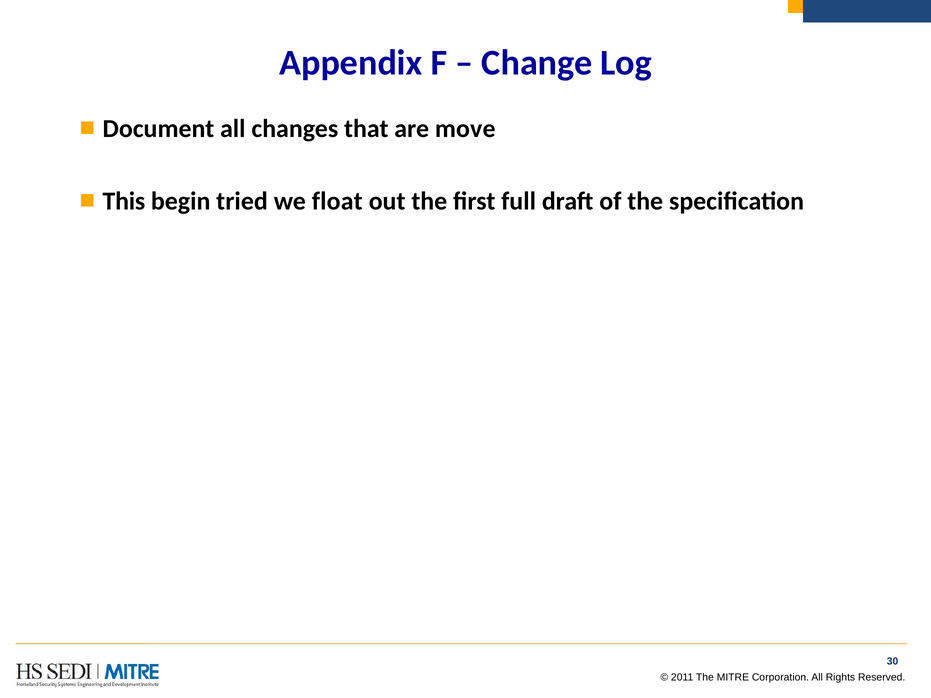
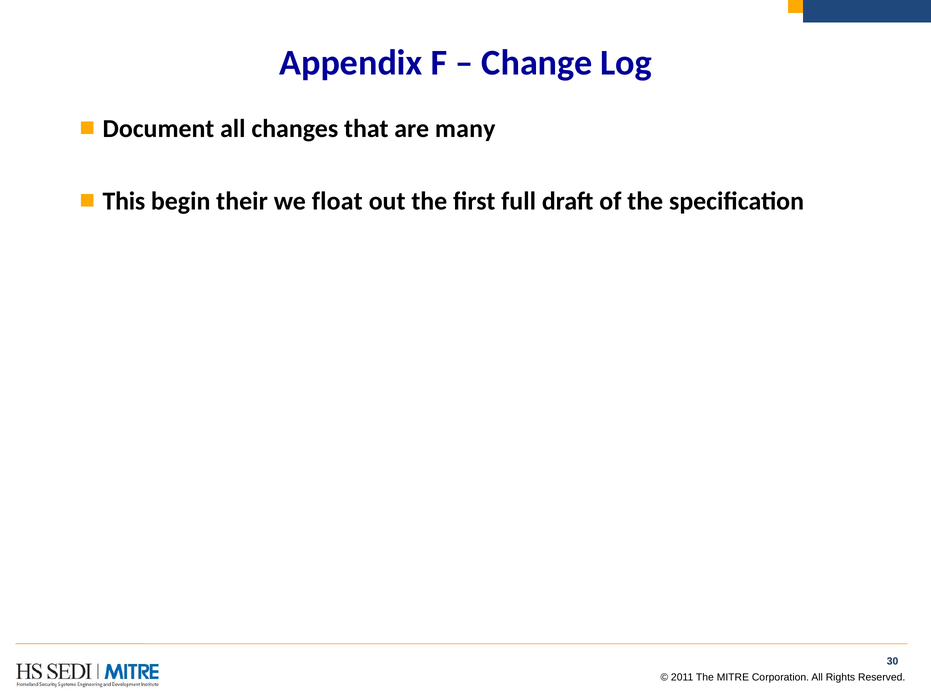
move: move -> many
tried: tried -> their
